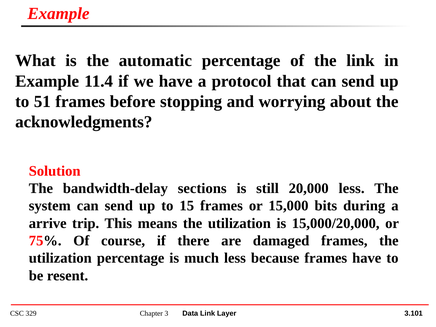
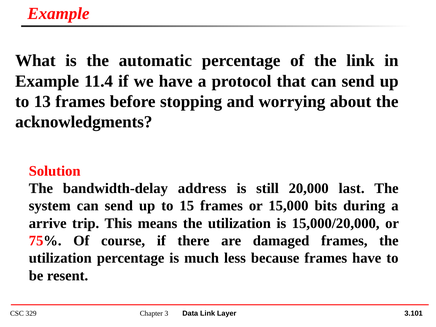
51: 51 -> 13
sections: sections -> address
20,000 less: less -> last
